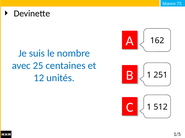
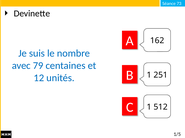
25: 25 -> 79
